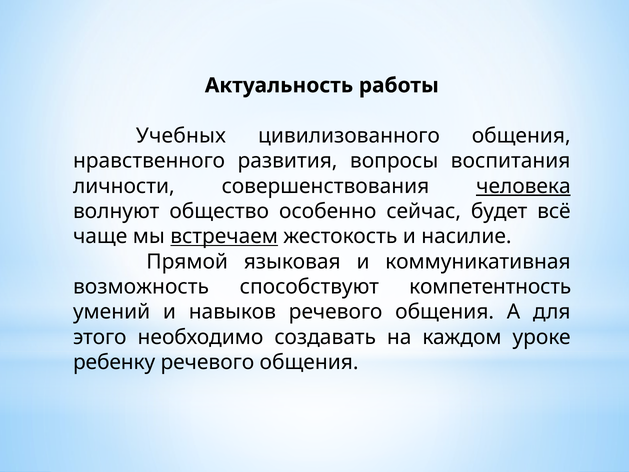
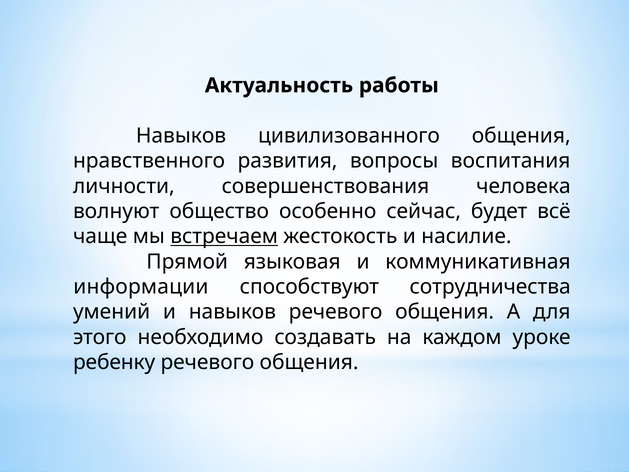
Учебных at (181, 136): Учебных -> Навыков
человека underline: present -> none
возможность: возможность -> информации
компетентность: компетентность -> сотрудничества
